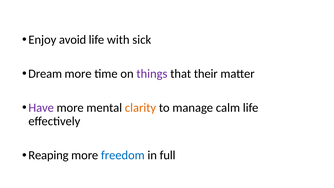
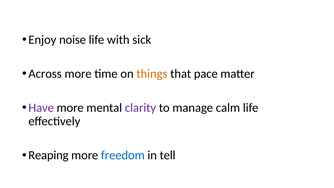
avoid: avoid -> noise
Dream: Dream -> Across
things colour: purple -> orange
their: their -> pace
clarity colour: orange -> purple
full: full -> tell
